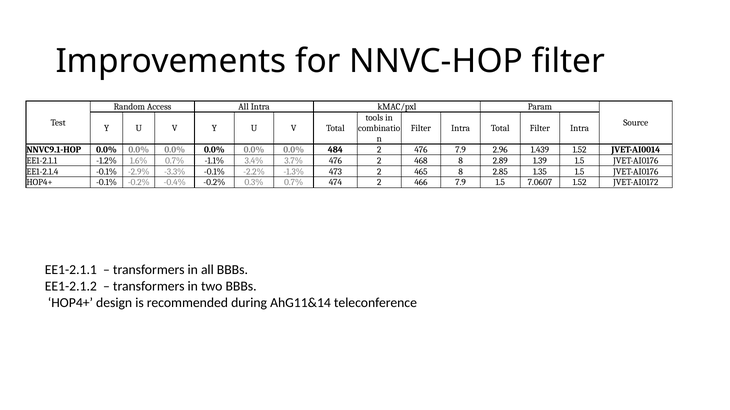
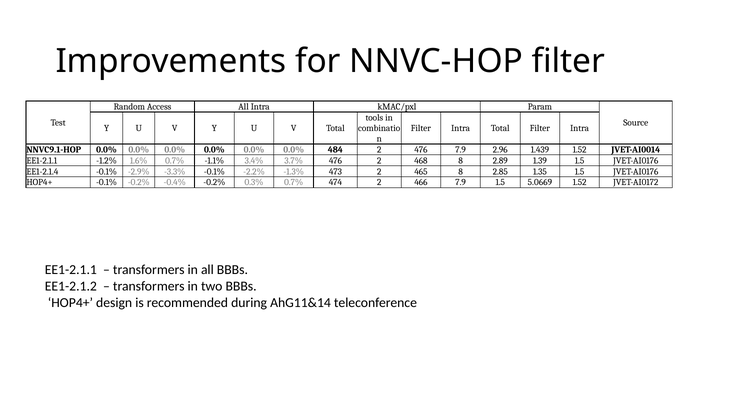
7.0607: 7.0607 -> 5.0669
